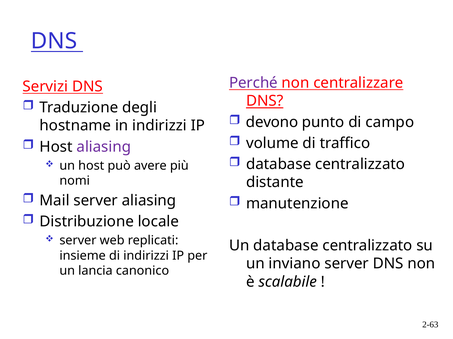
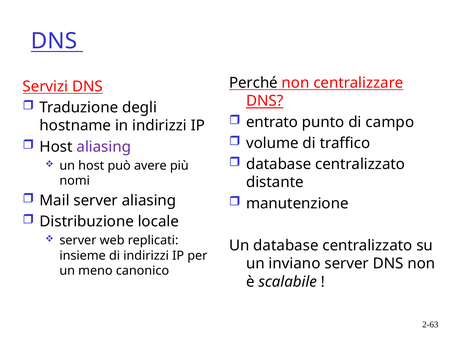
Perché colour: purple -> black
devono: devono -> entrato
lancia: lancia -> meno
